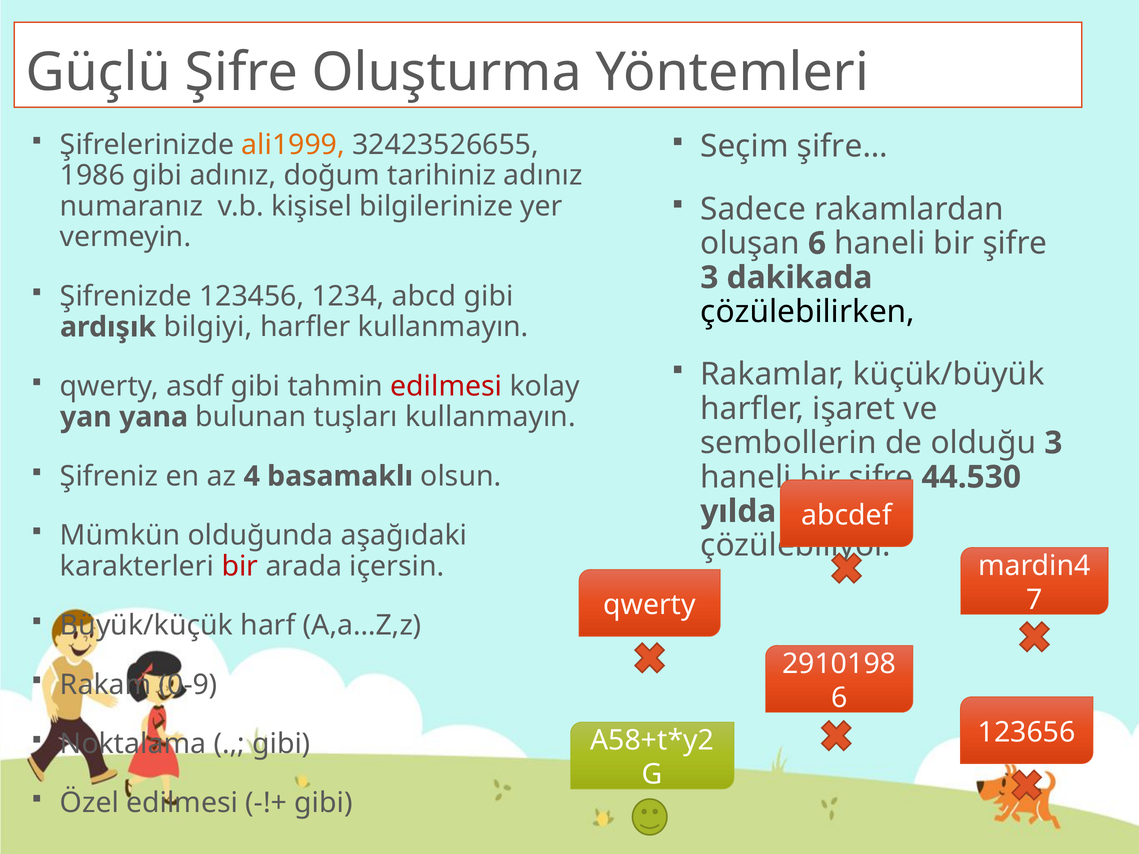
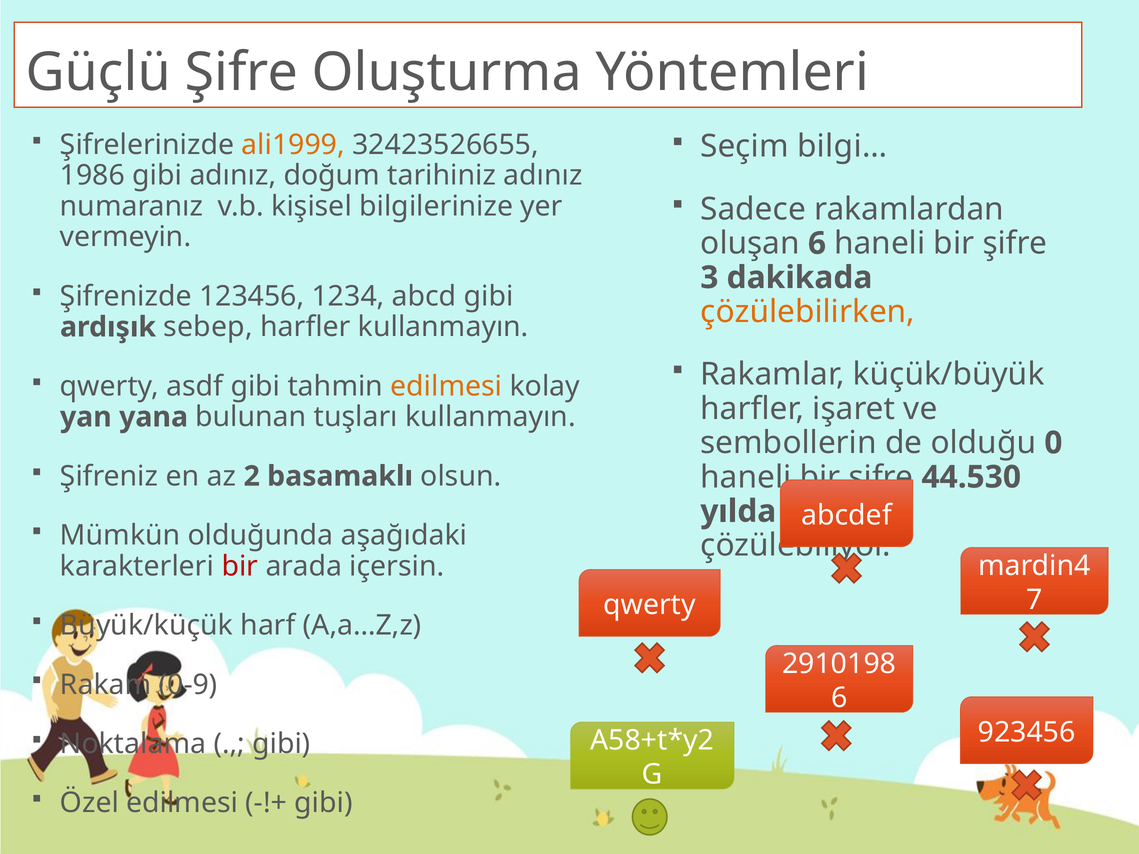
şifre…: şifre… -> bilgi…
çözülebilirken colour: black -> orange
bilgiyi: bilgiyi -> sebep
edilmesi at (446, 386) colour: red -> orange
olduğu 3: 3 -> 0
4: 4 -> 2
123656: 123656 -> 923456
